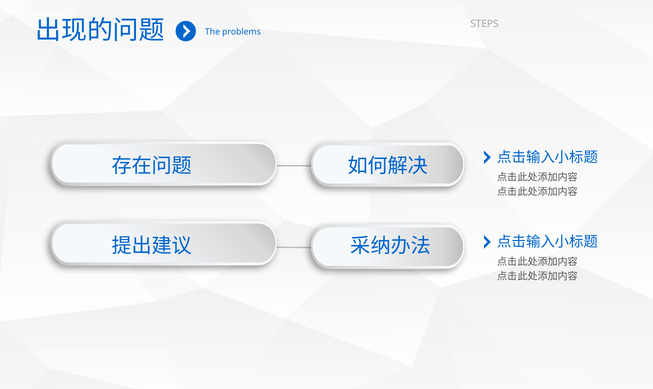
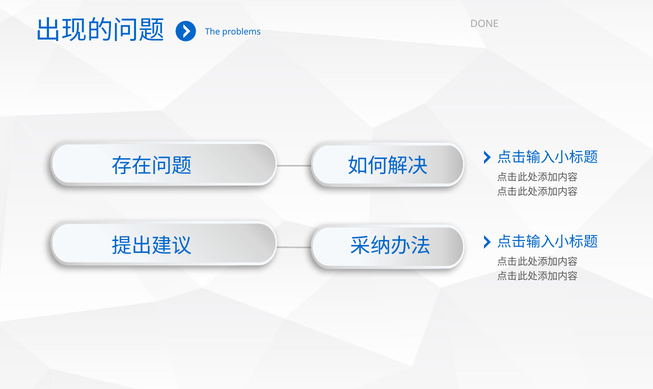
STEPS: STEPS -> DONE
